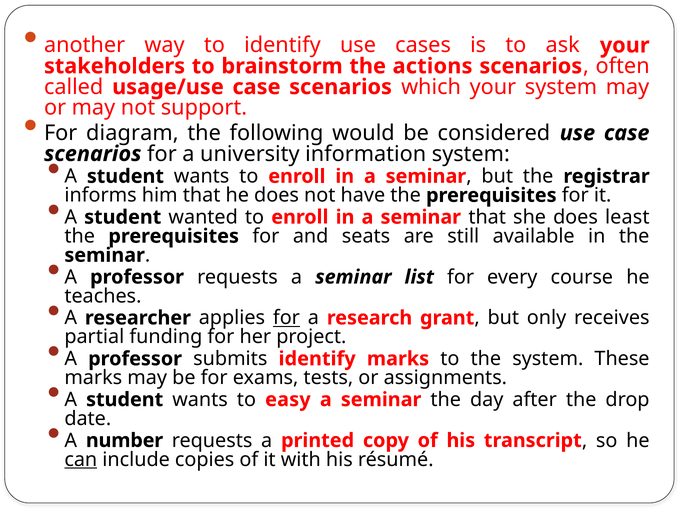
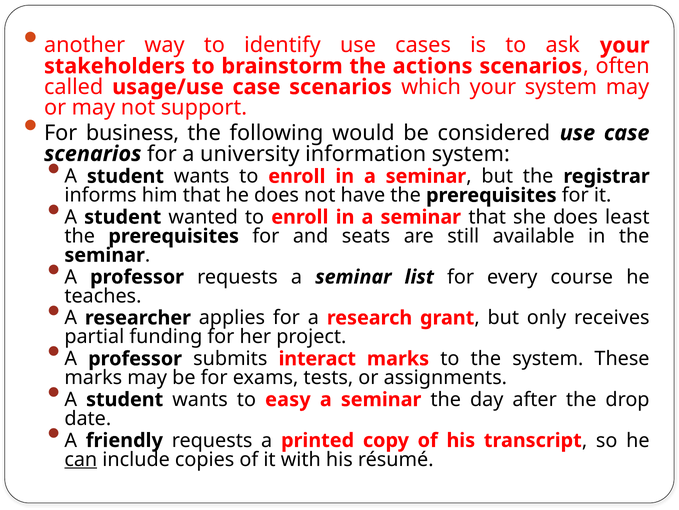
diagram: diagram -> business
for at (286, 317) underline: present -> none
submits identify: identify -> interact
number: number -> friendly
